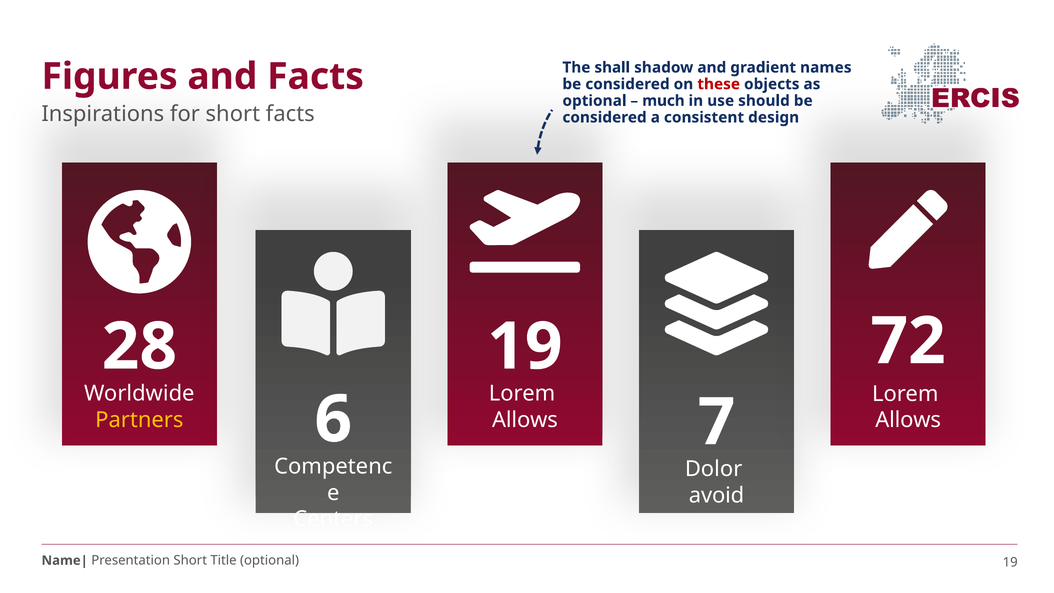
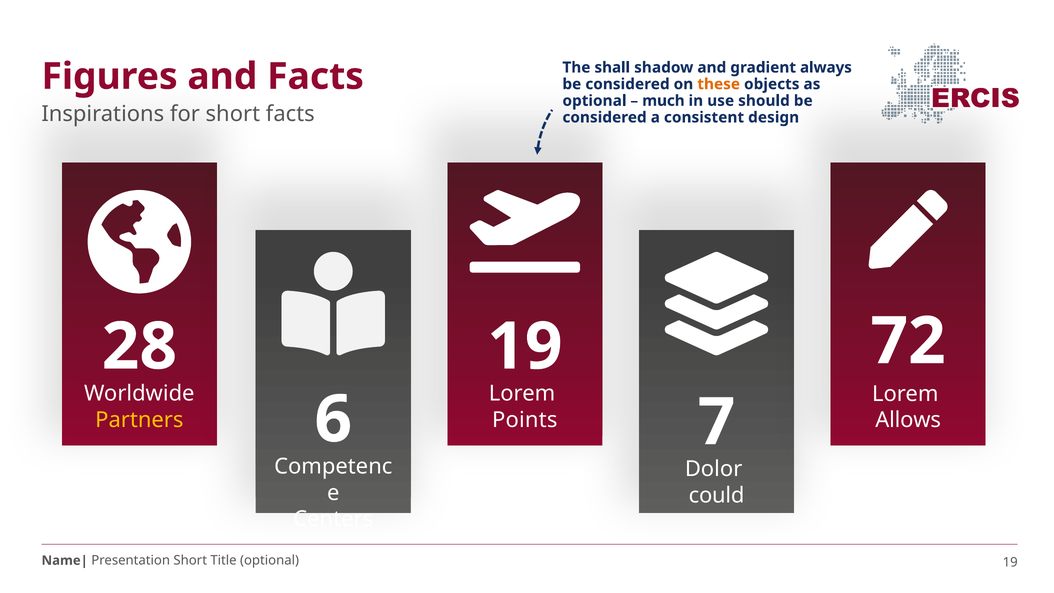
names: names -> always
these colour: red -> orange
Allows at (525, 420): Allows -> Points
avoid: avoid -> could
